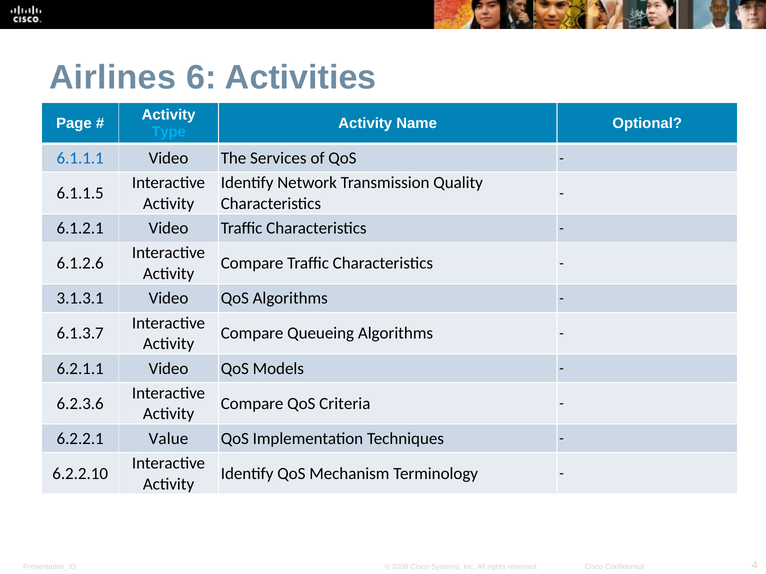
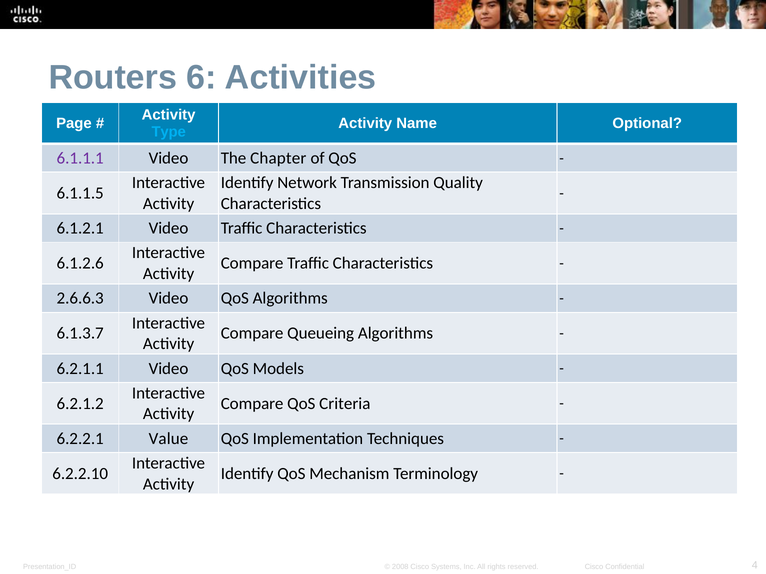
Airlines: Airlines -> Routers
6.1.1.1 colour: blue -> purple
The Services: Services -> Chapter
3.1.3.1: 3.1.3.1 -> 2.6.6.3
6.2.3.6: 6.2.3.6 -> 6.2.1.2
